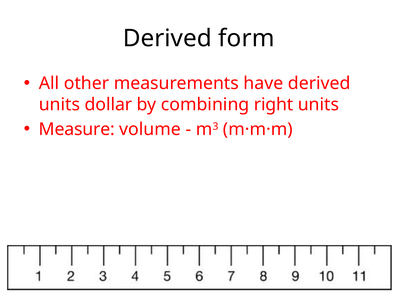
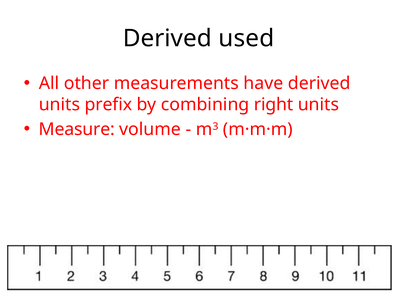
form: form -> used
dollar: dollar -> prefix
